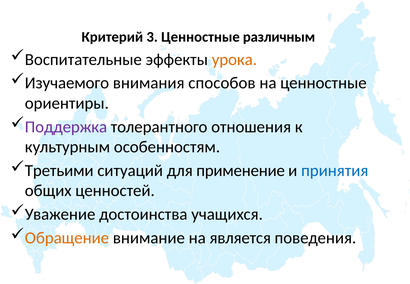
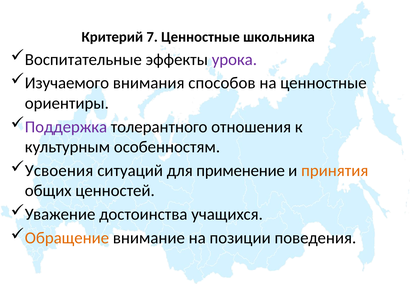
3: 3 -> 7
различным: различным -> школьника
урока colour: orange -> purple
Третьими: Третьими -> Усвоения
принятия colour: blue -> orange
является: является -> позиции
